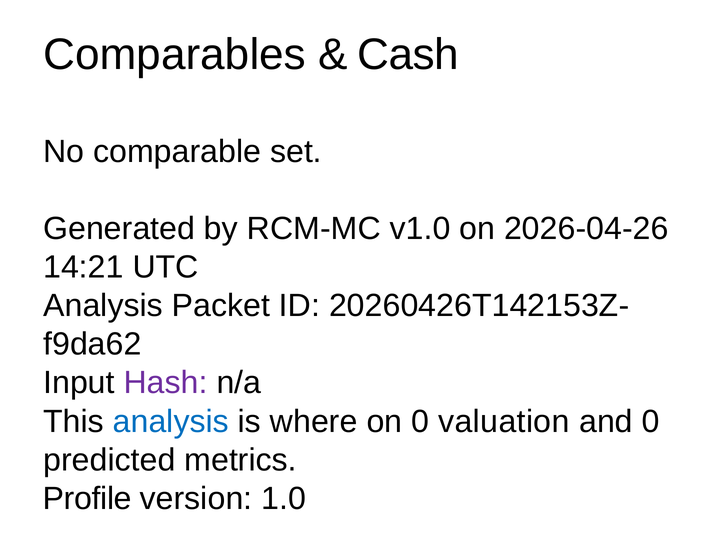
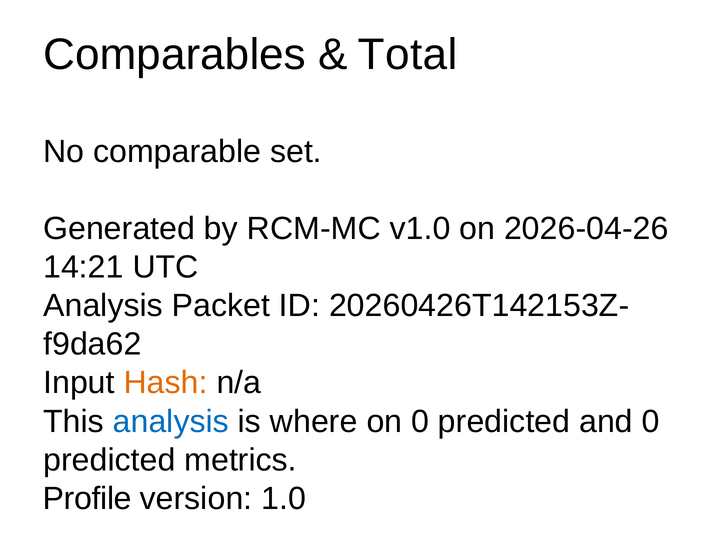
Cash: Cash -> Total
Hash colour: purple -> orange
on 0 valuation: valuation -> predicted
